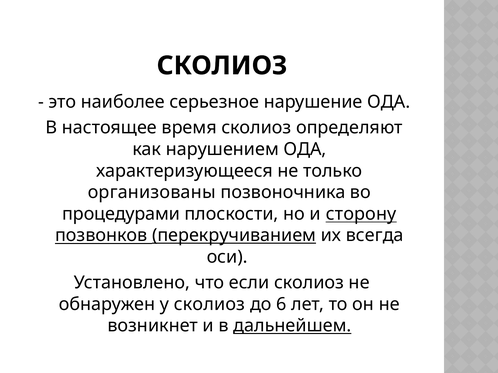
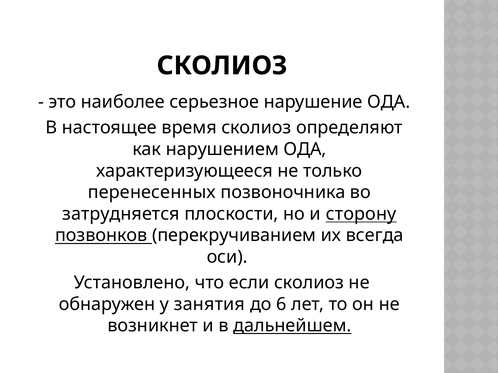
организованы: организованы -> перенесенных
процедурами: процедурами -> затрудняется
перекручиванием underline: present -> none
у сколиоз: сколиоз -> занятия
